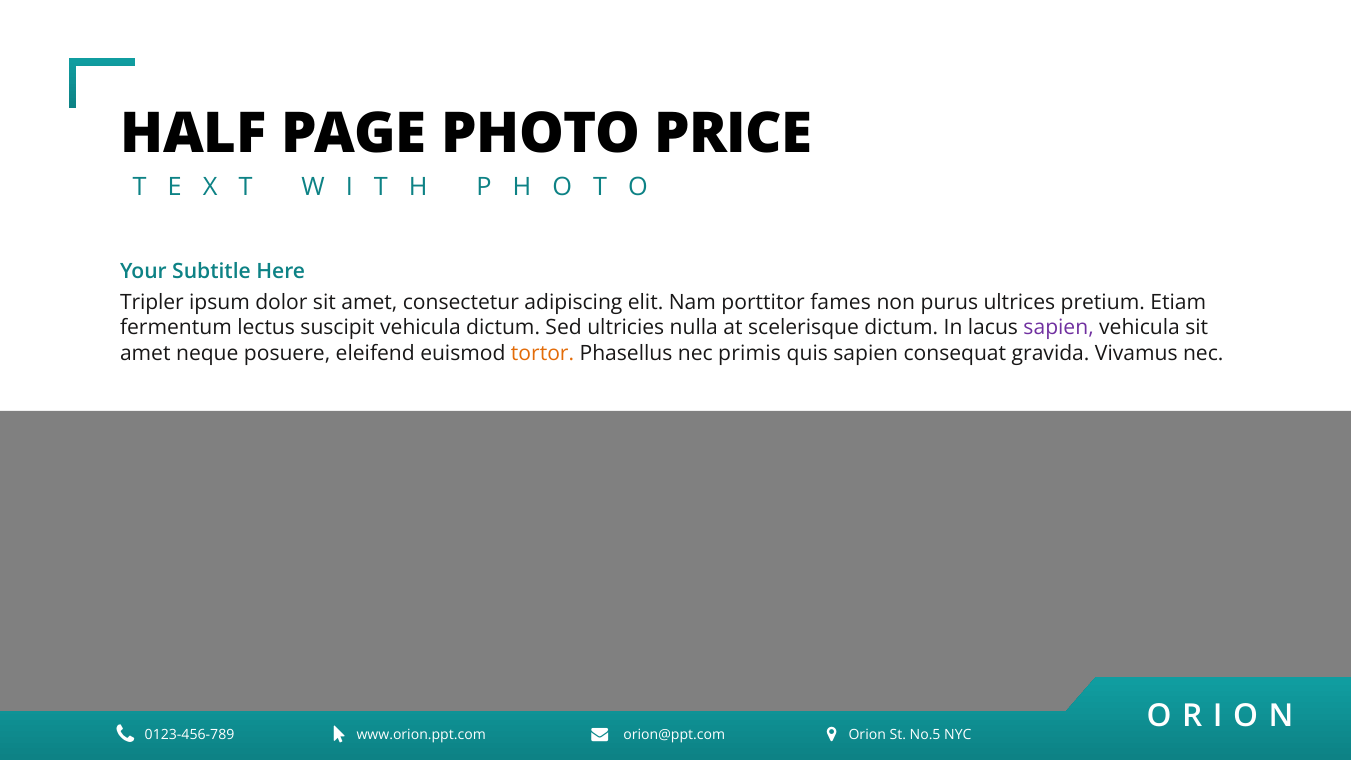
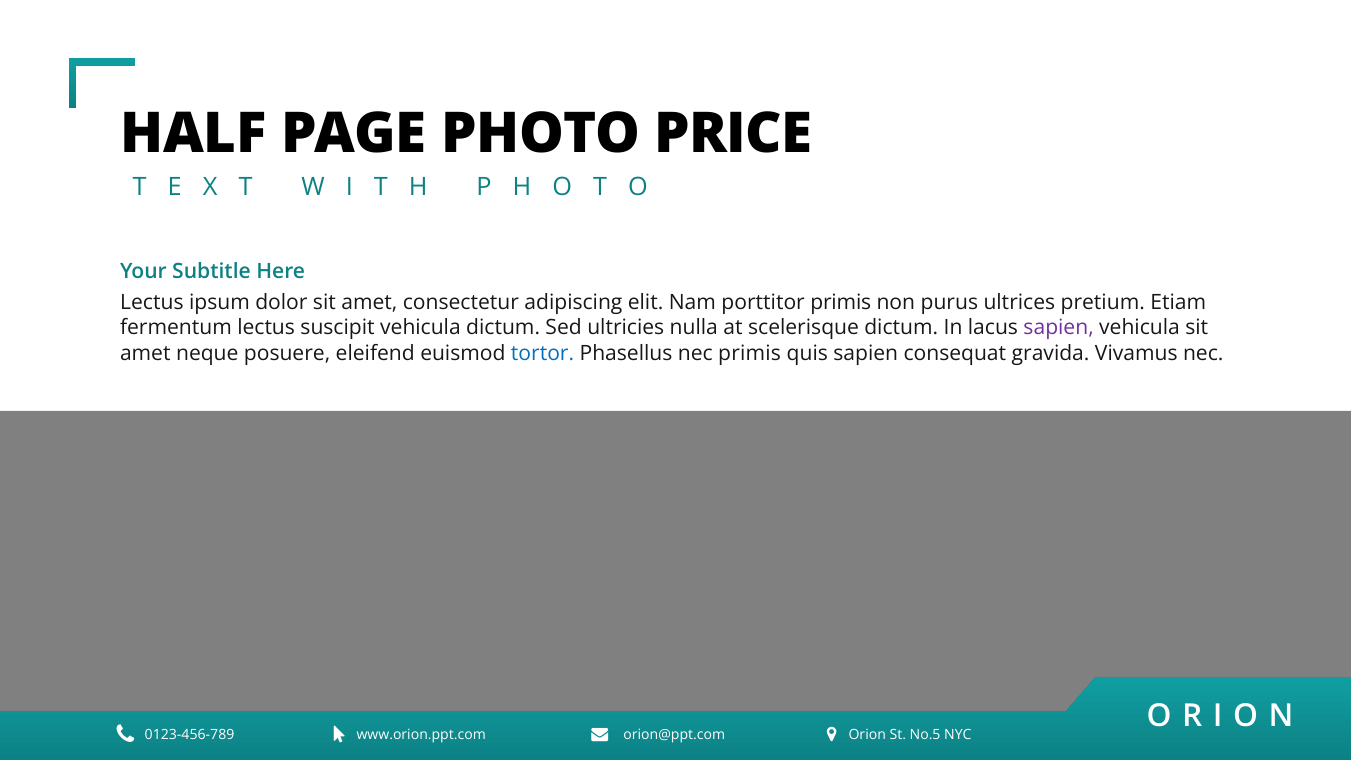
Tripler at (152, 303): Tripler -> Lectus
porttitor fames: fames -> primis
tortor colour: orange -> blue
